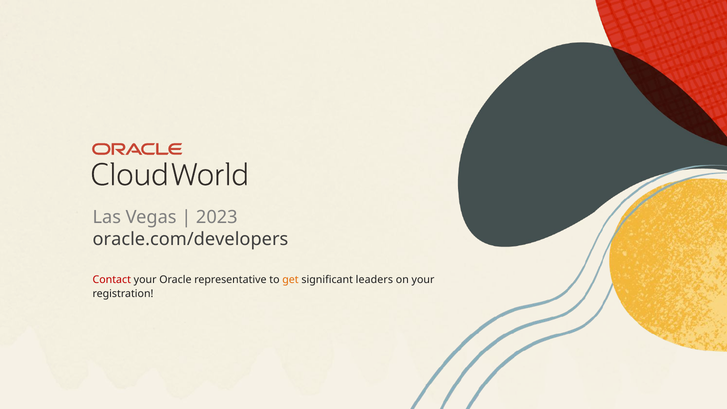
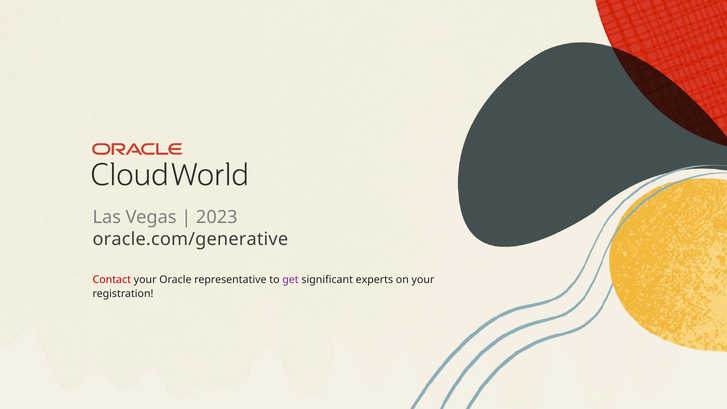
oracle.com/developers: oracle.com/developers -> oracle.com/generative
get colour: orange -> purple
leaders: leaders -> experts
